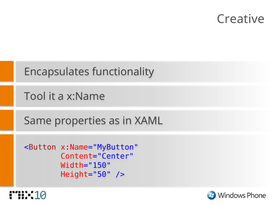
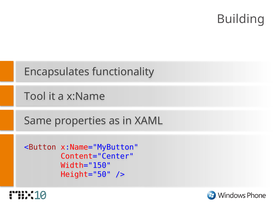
Creative: Creative -> Building
